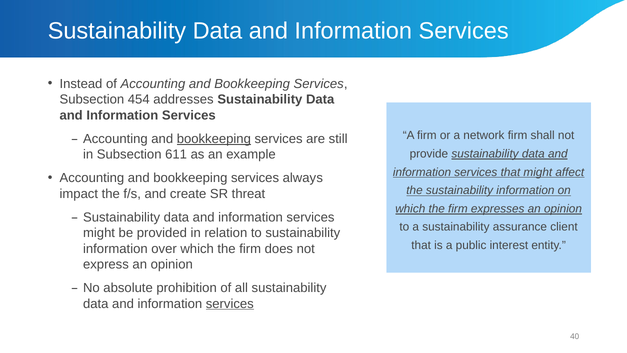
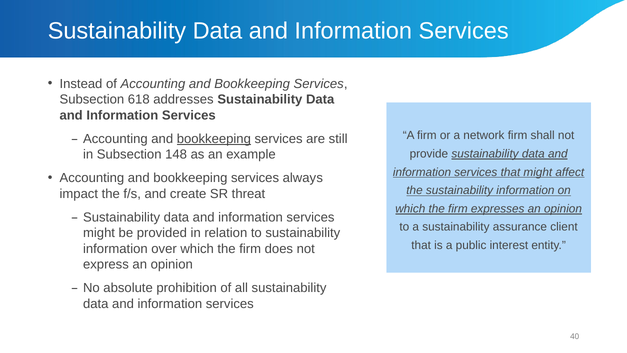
454: 454 -> 618
611: 611 -> 148
services at (230, 303) underline: present -> none
